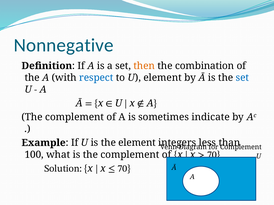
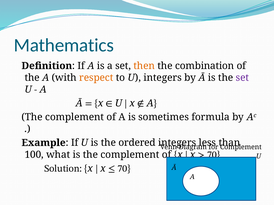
Nonnegative: Nonnegative -> Mathematics
respect colour: blue -> orange
U element: element -> integers
set at (242, 78) colour: blue -> purple
indicate: indicate -> formula
the element: element -> ordered
